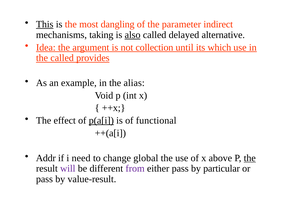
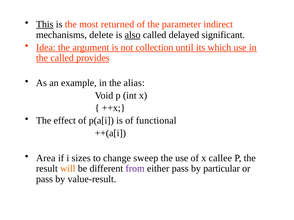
dangling: dangling -> returned
taking: taking -> delete
alternative: alternative -> significant
p(a[i underline: present -> none
Addr: Addr -> Area
need: need -> sizes
global: global -> sweep
above: above -> callee
the at (250, 158) underline: present -> none
will colour: purple -> orange
